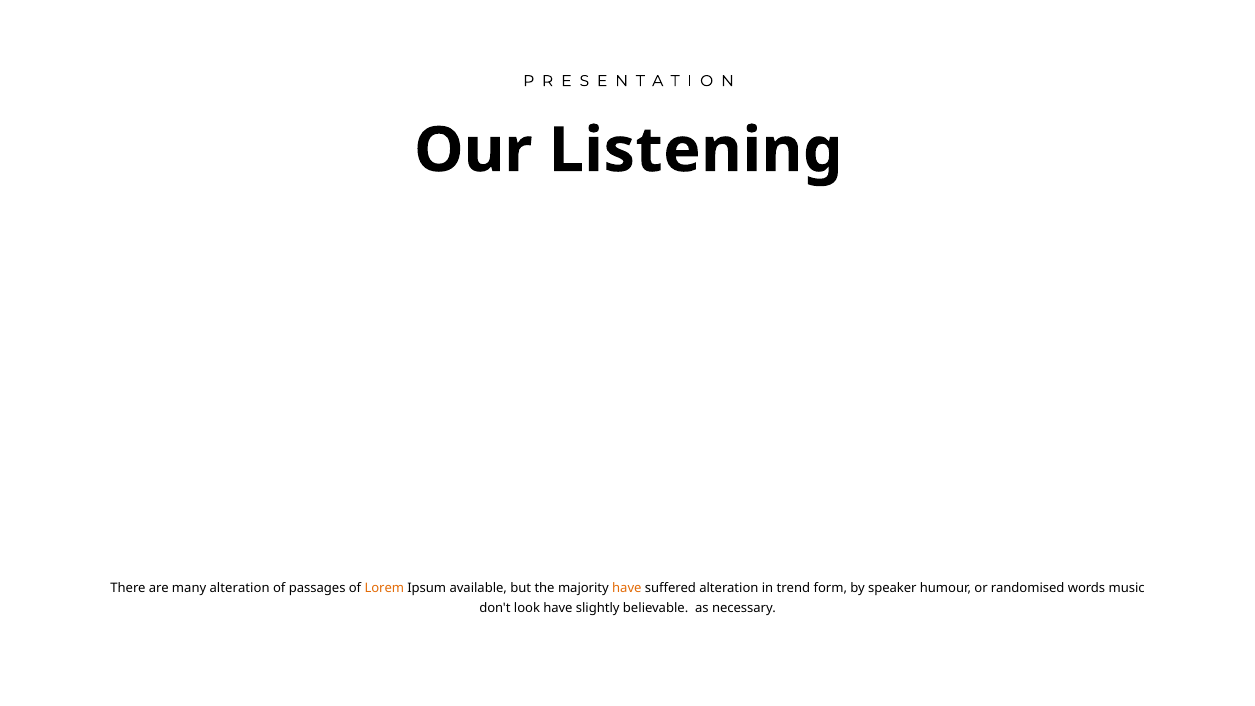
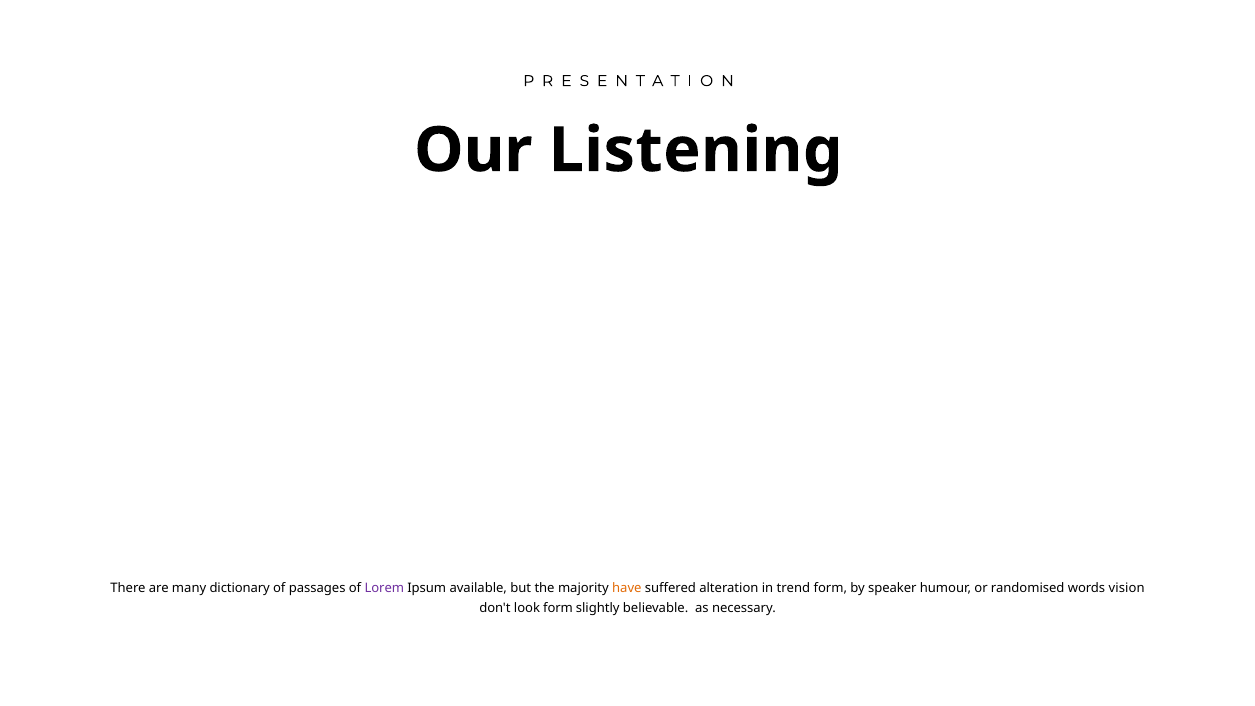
many alteration: alteration -> dictionary
Lorem colour: orange -> purple
music: music -> vision
look have: have -> form
